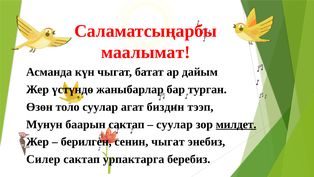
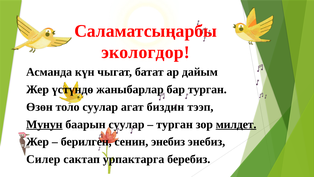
маалымат: маалымат -> экологдор
Мунун underline: none -> present
баарын сактап: сактап -> суулар
суулар at (174, 124): суулар -> турган
сенин чыгат: чыгат -> энебиз
